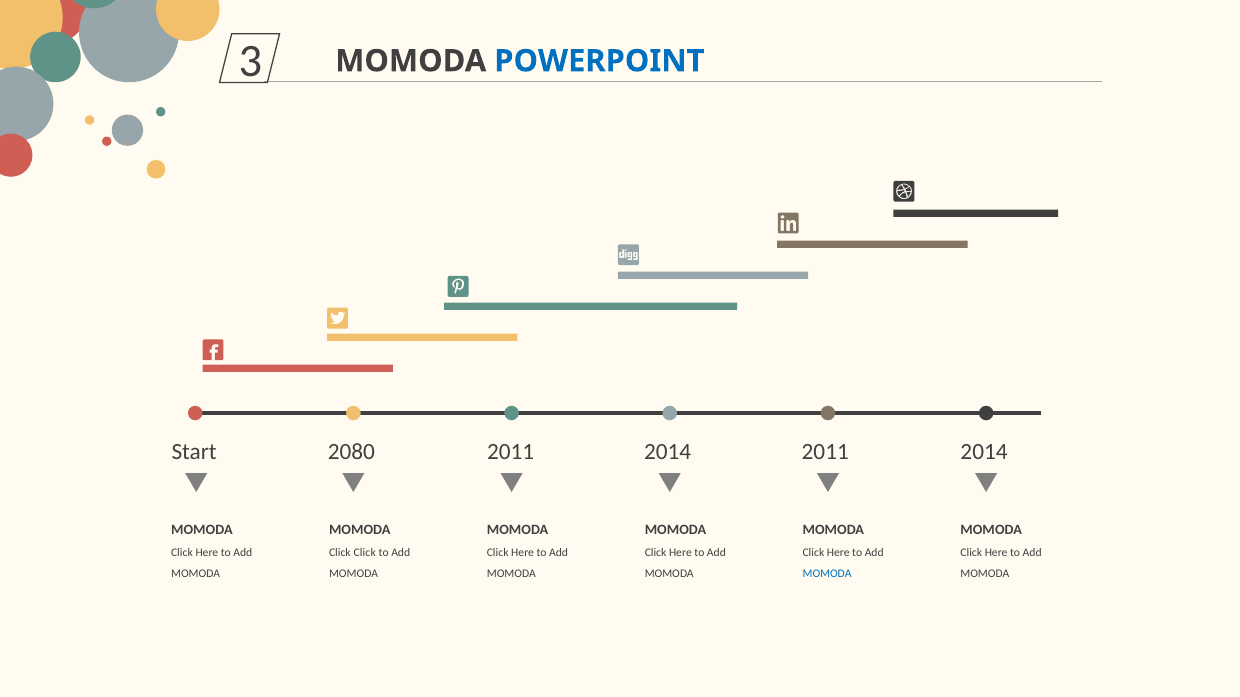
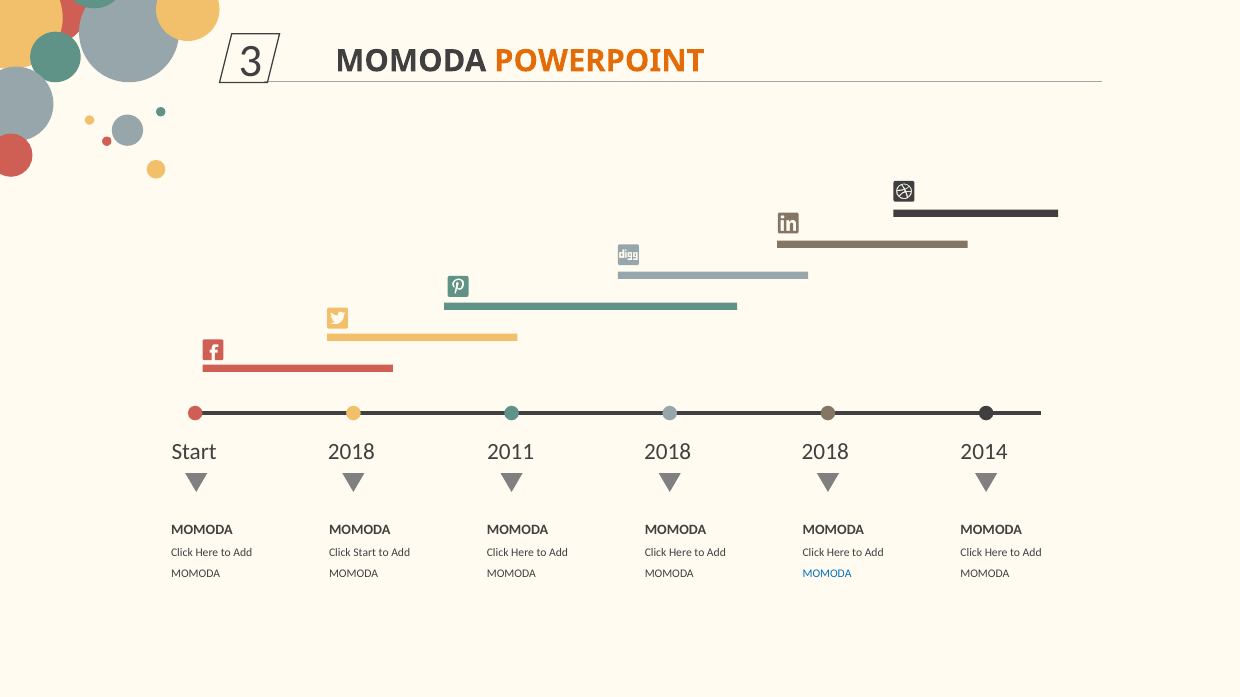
POWERPOINT colour: blue -> orange
2080 at (351, 453): 2080 -> 2018
2011 2014: 2014 -> 2018
2011 at (825, 453): 2011 -> 2018
Click Click: Click -> Start
